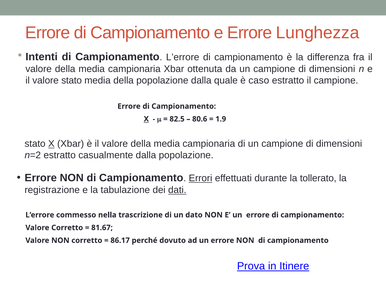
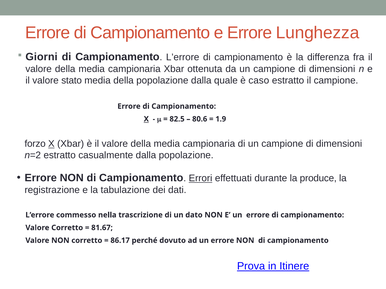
Intenti: Intenti -> Giorni
stato at (35, 144): stato -> forzo
tollerato: tollerato -> produce
dati underline: present -> none
